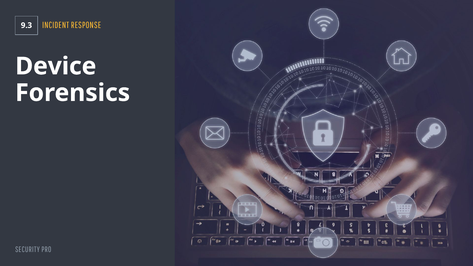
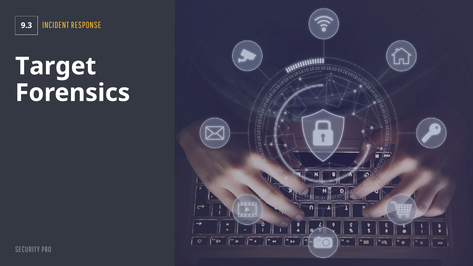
Device: Device -> Target
